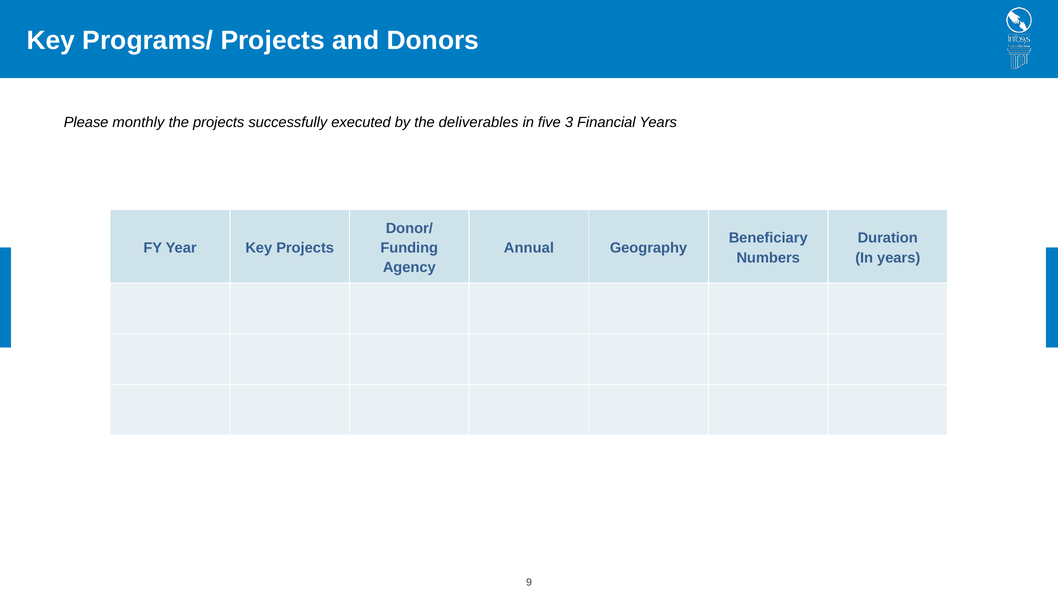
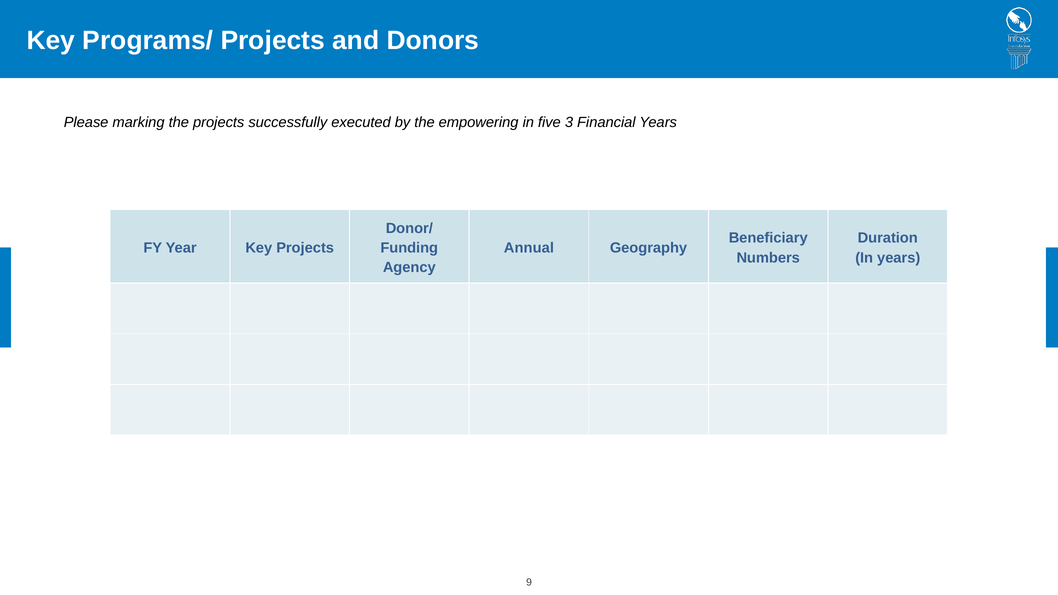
monthly: monthly -> marking
deliverables: deliverables -> empowering
